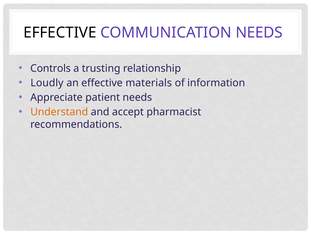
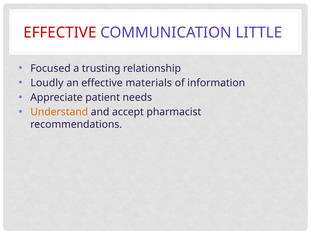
EFFECTIVE at (60, 33) colour: black -> red
COMMUNICATION NEEDS: NEEDS -> LITTLE
Controls: Controls -> Focused
